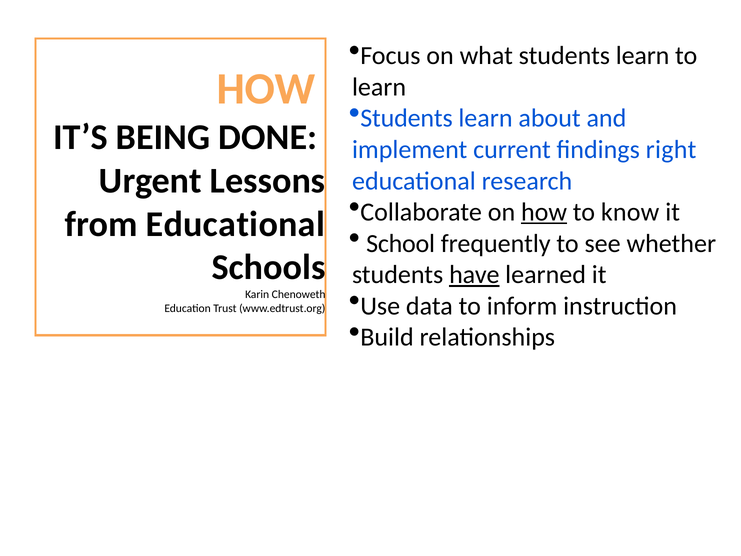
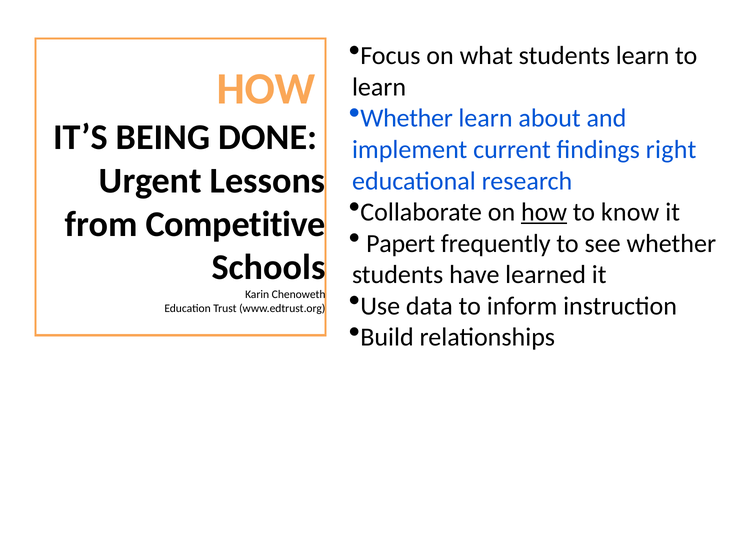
Students at (407, 118): Students -> Whether
from Educational: Educational -> Competitive
School: School -> Papert
have underline: present -> none
